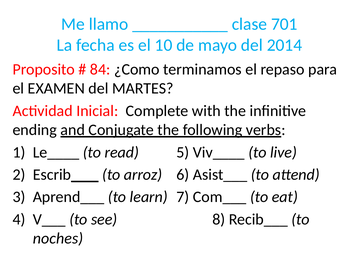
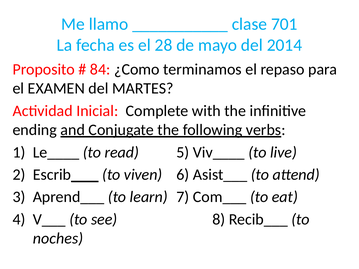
10: 10 -> 28
arroz: arroz -> viven
